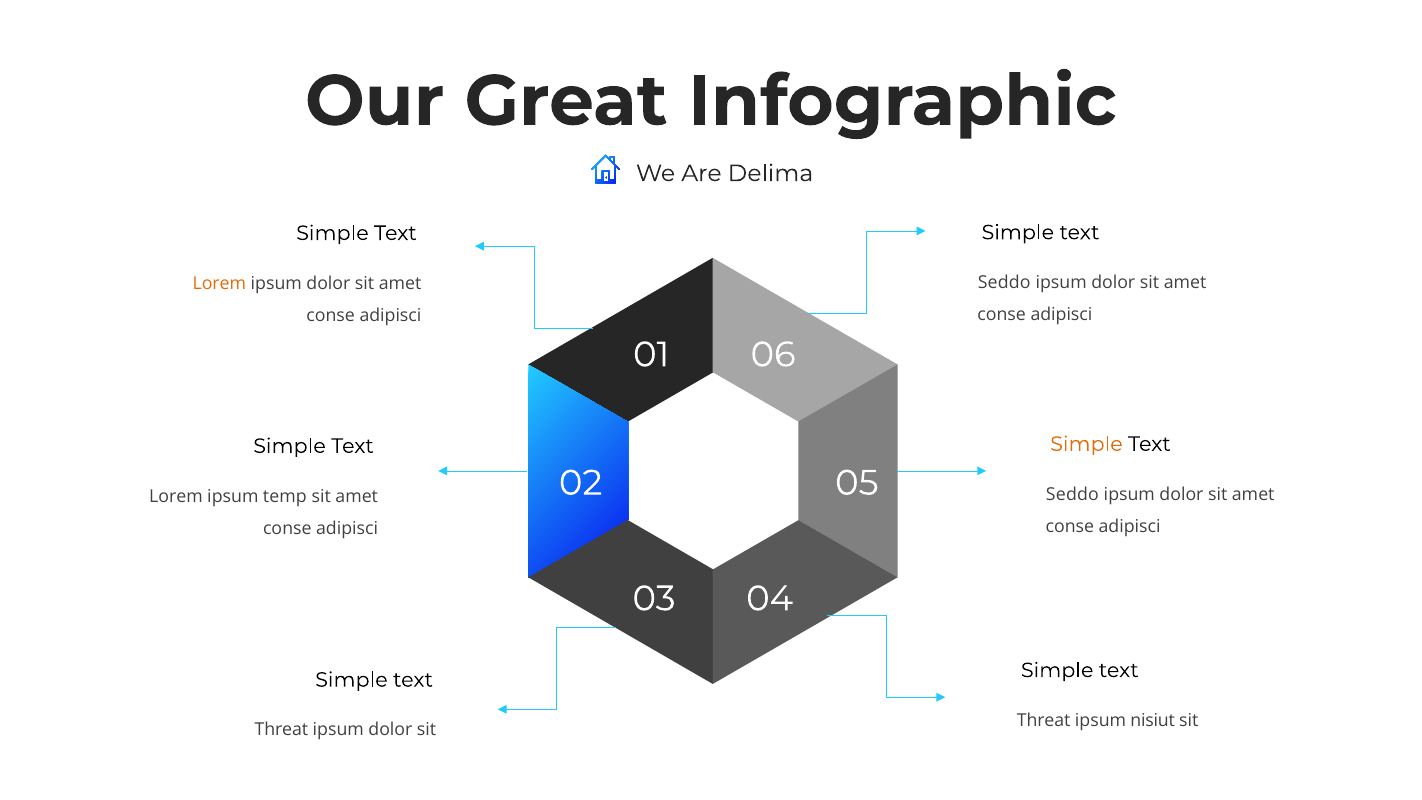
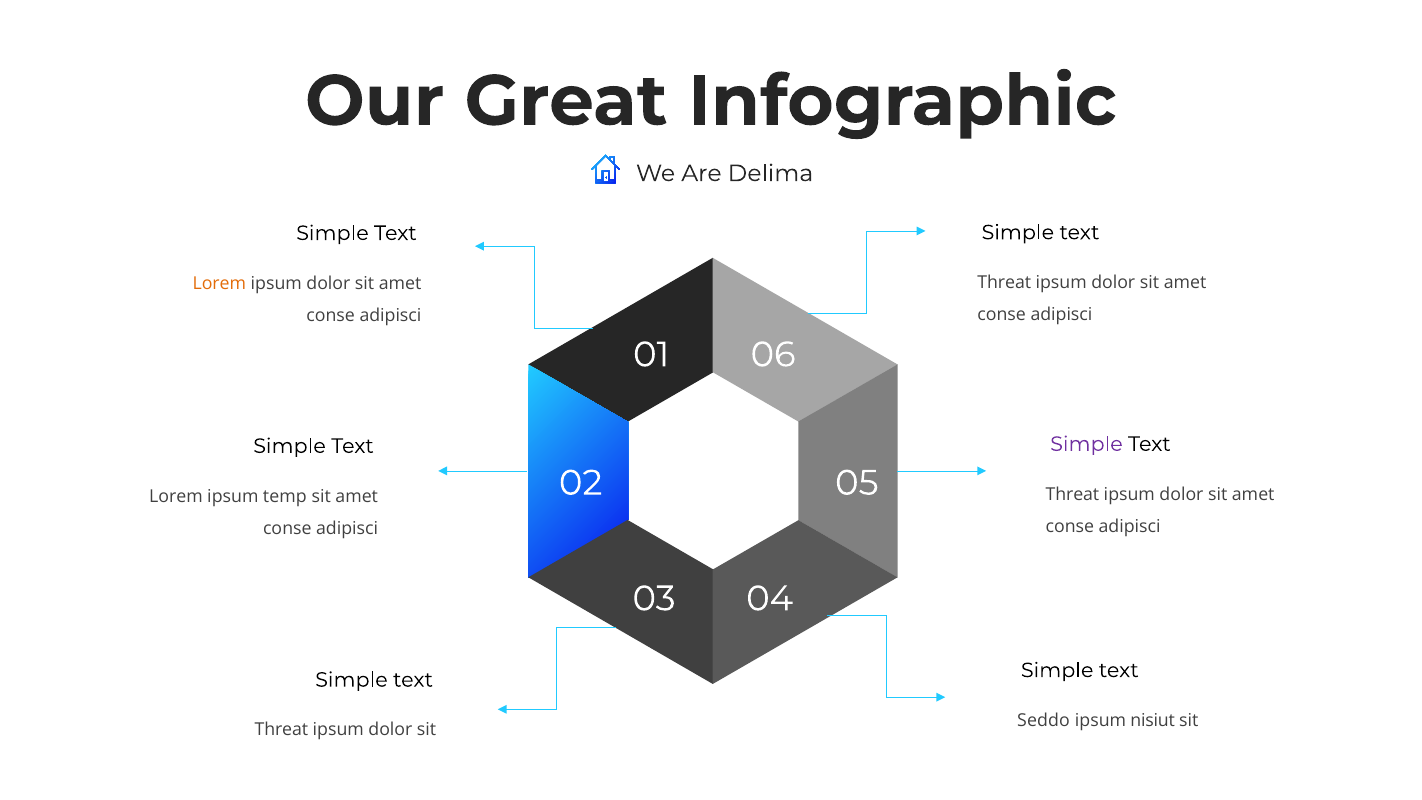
Seddo at (1004, 283): Seddo -> Threat
Simple at (1086, 444) colour: orange -> purple
Seddo at (1072, 495): Seddo -> Threat
Threat at (1044, 721): Threat -> Seddo
